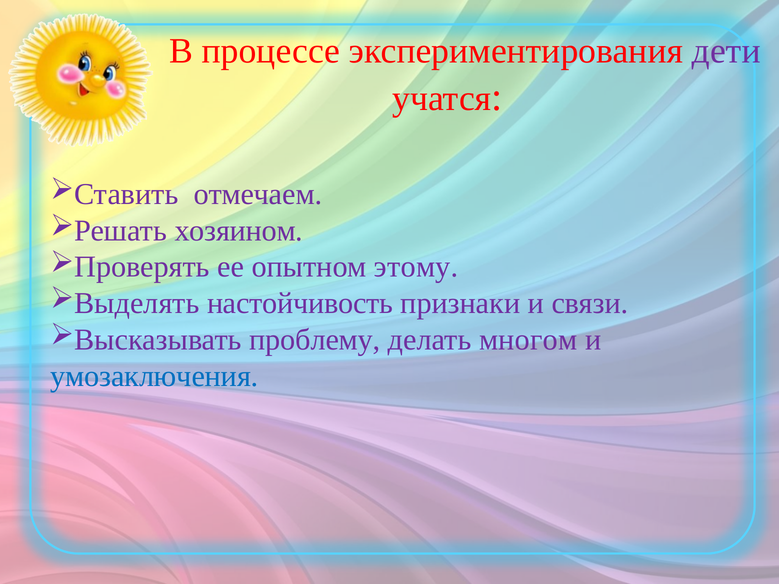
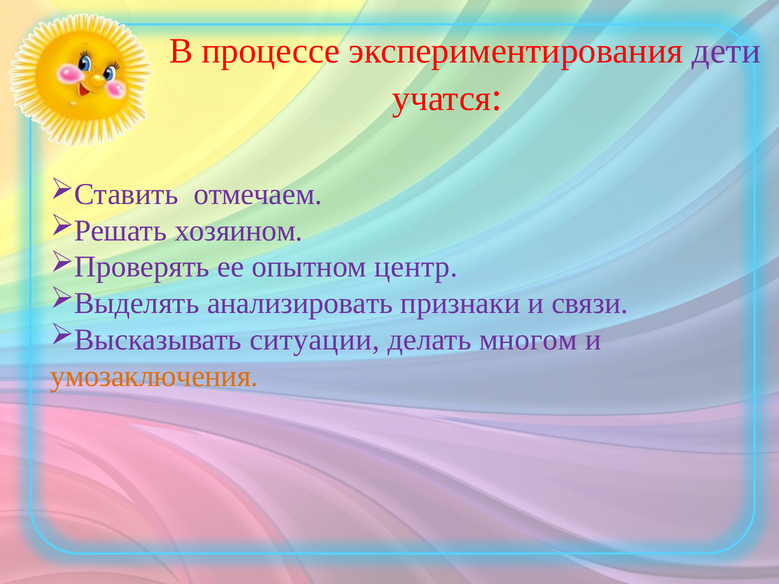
этому: этому -> центр
настойчивость: настойчивость -> анализировать
проблему: проблему -> ситуации
умозаключения colour: blue -> orange
